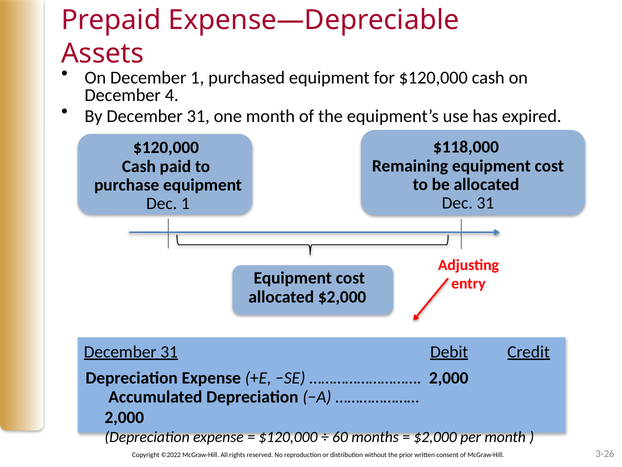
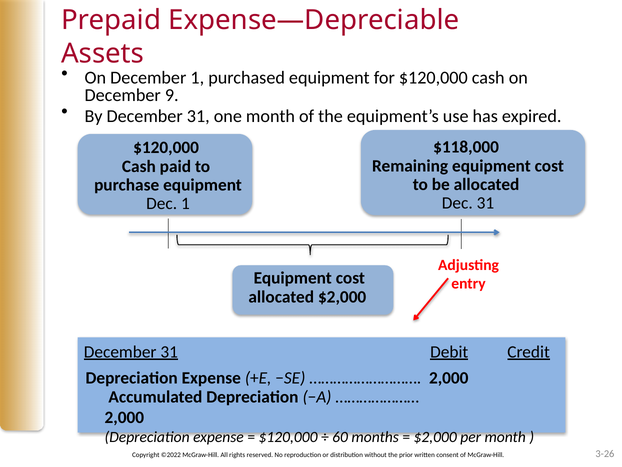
4: 4 -> 9
